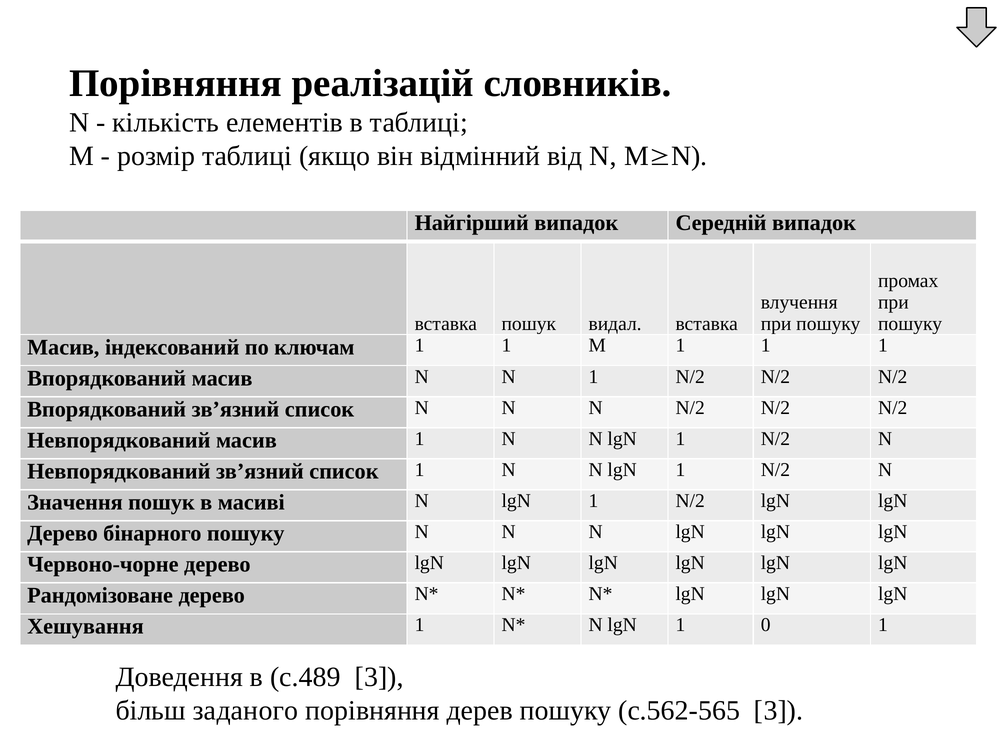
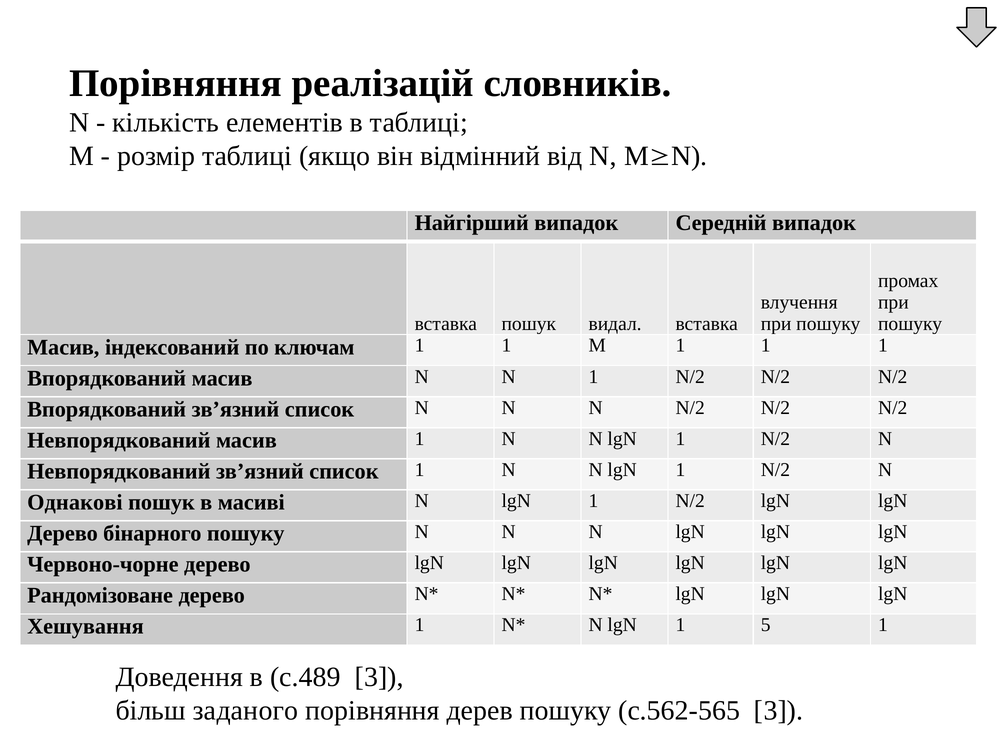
Значення: Значення -> Однакові
0: 0 -> 5
